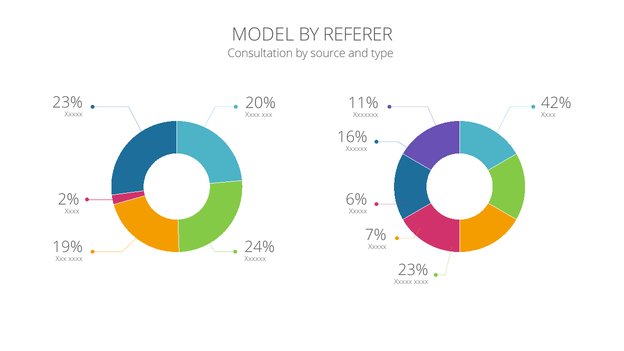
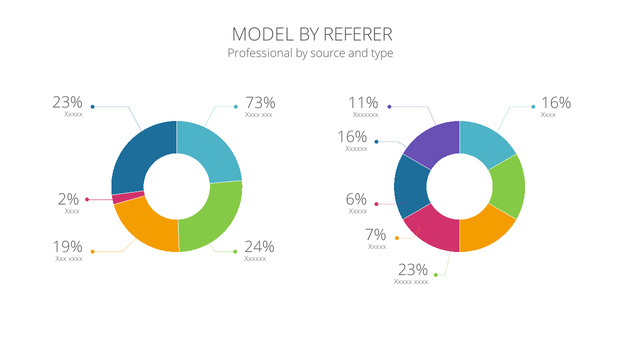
Consultation: Consultation -> Professional
20%: 20% -> 73%
42% at (556, 103): 42% -> 16%
